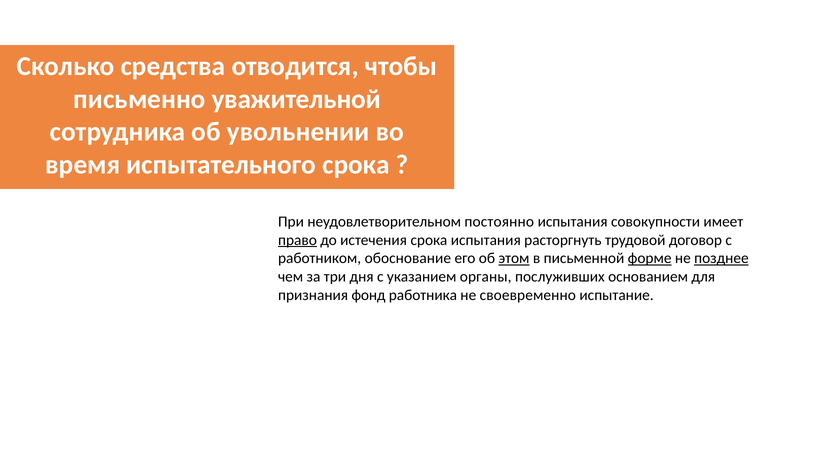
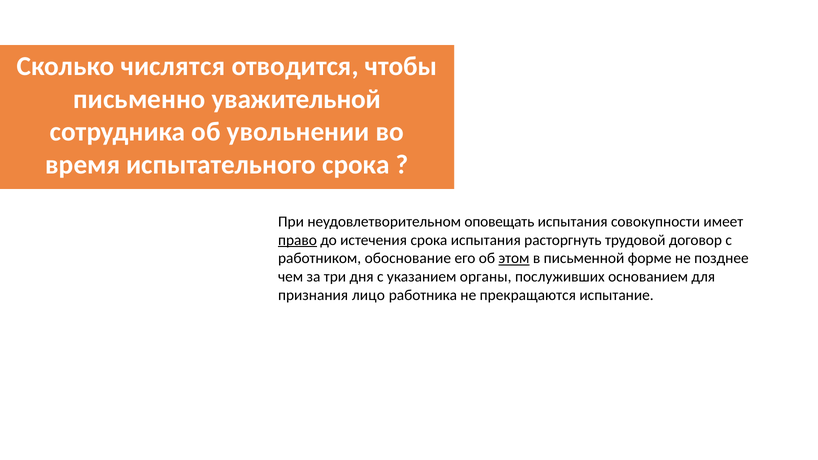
средства: средства -> числятся
постоянно: постоянно -> оповещать
форме underline: present -> none
позднее underline: present -> none
фонд: фонд -> лицо
своевременно: своевременно -> прекращаются
